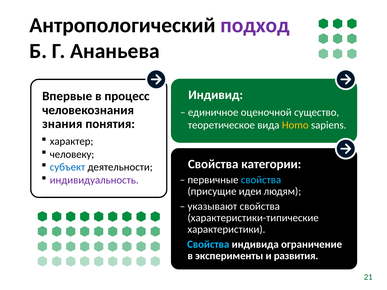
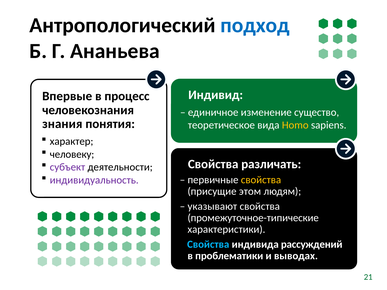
подход colour: purple -> blue
оценочной: оценочной -> изменение
категории: категории -> различать
субъект colour: blue -> purple
свойства at (261, 180) colour: light blue -> yellow
идеи: идеи -> этом
характеристики-типические: характеристики-типические -> промежуточное-типические
ограничение: ограничение -> рассуждений
эксперименты: эксперименты -> проблематики
развития: развития -> выводах
